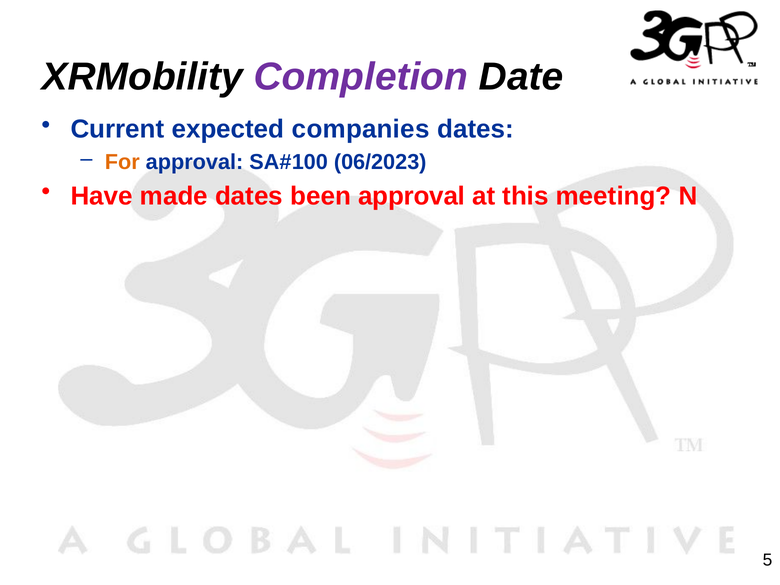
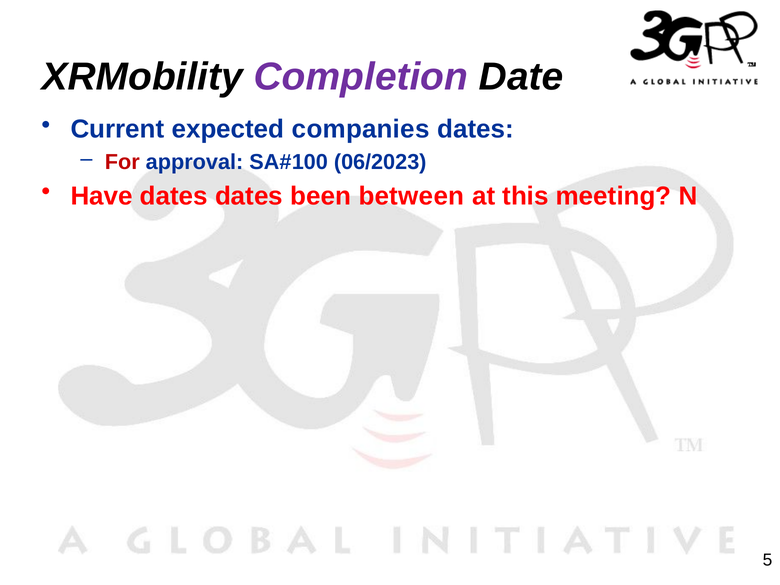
For colour: orange -> red
Have made: made -> dates
been approval: approval -> between
